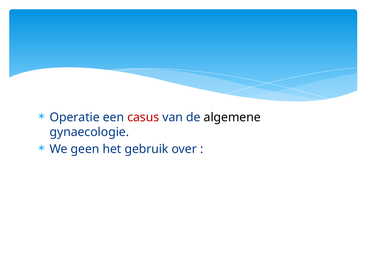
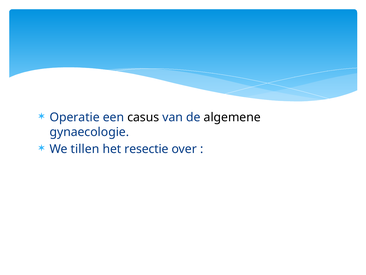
casus colour: red -> black
geen: geen -> tillen
gebruik: gebruik -> resectie
